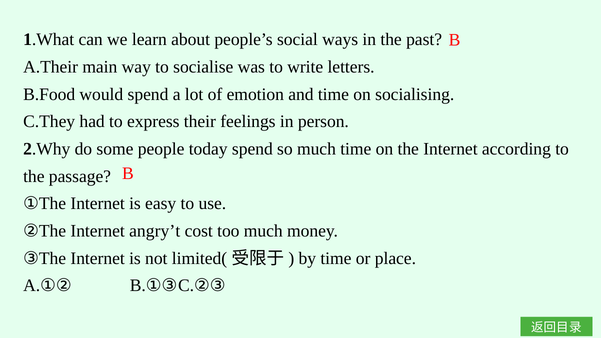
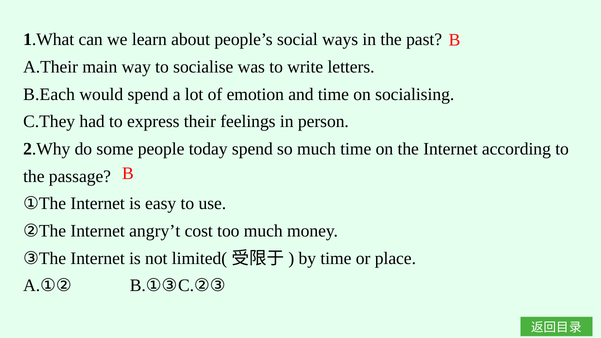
B.Food: B.Food -> B.Each
